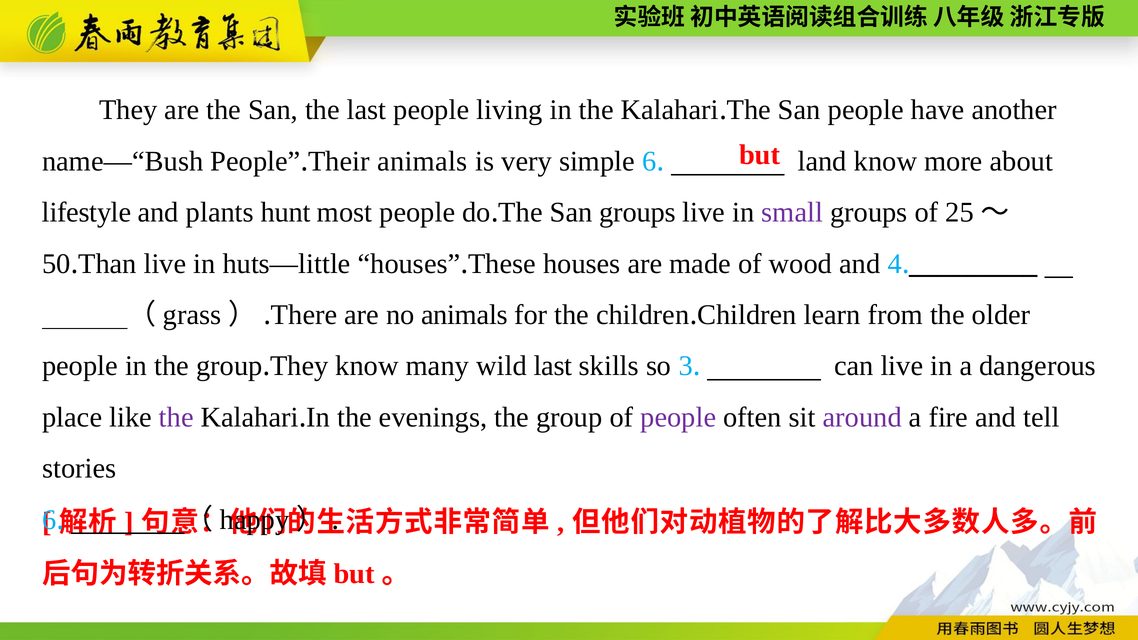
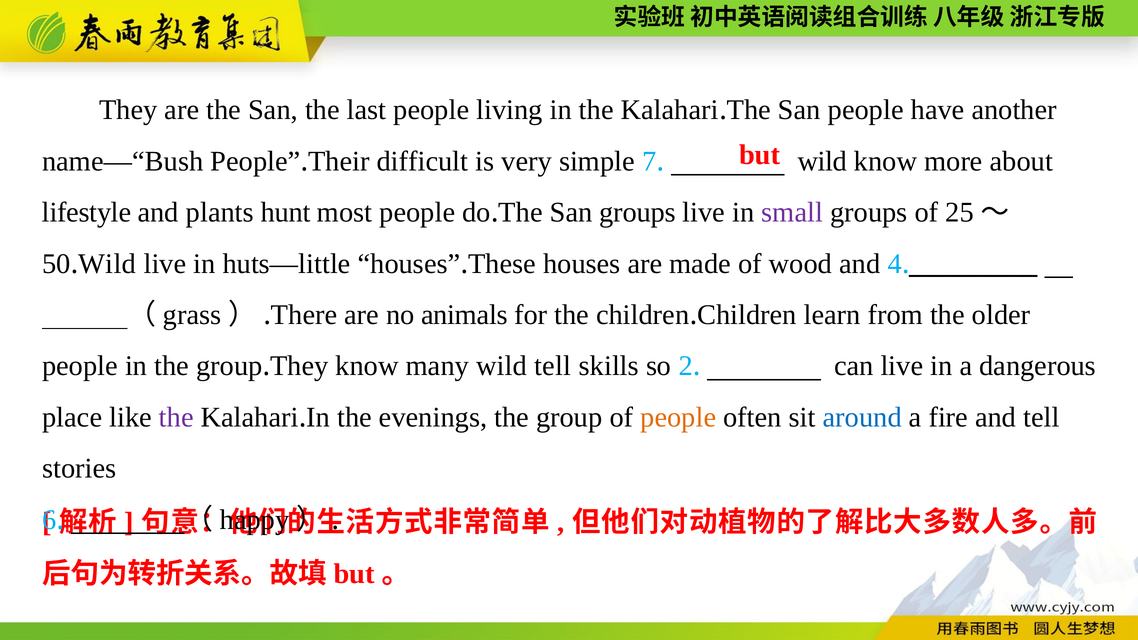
animals at (422, 161): animals -> difficult
simple 6: 6 -> 7
land at (822, 161): land -> wild
Than at (107, 264): Than -> Wild
wild last: last -> tell
3: 3 -> 2
people at (678, 417) colour: purple -> orange
around colour: purple -> blue
